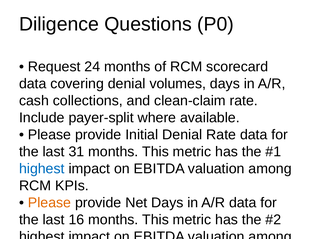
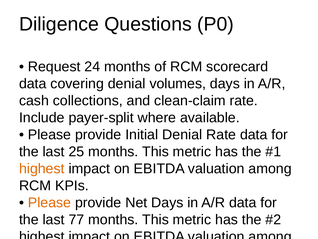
31: 31 -> 25
highest at (42, 168) colour: blue -> orange
16: 16 -> 77
